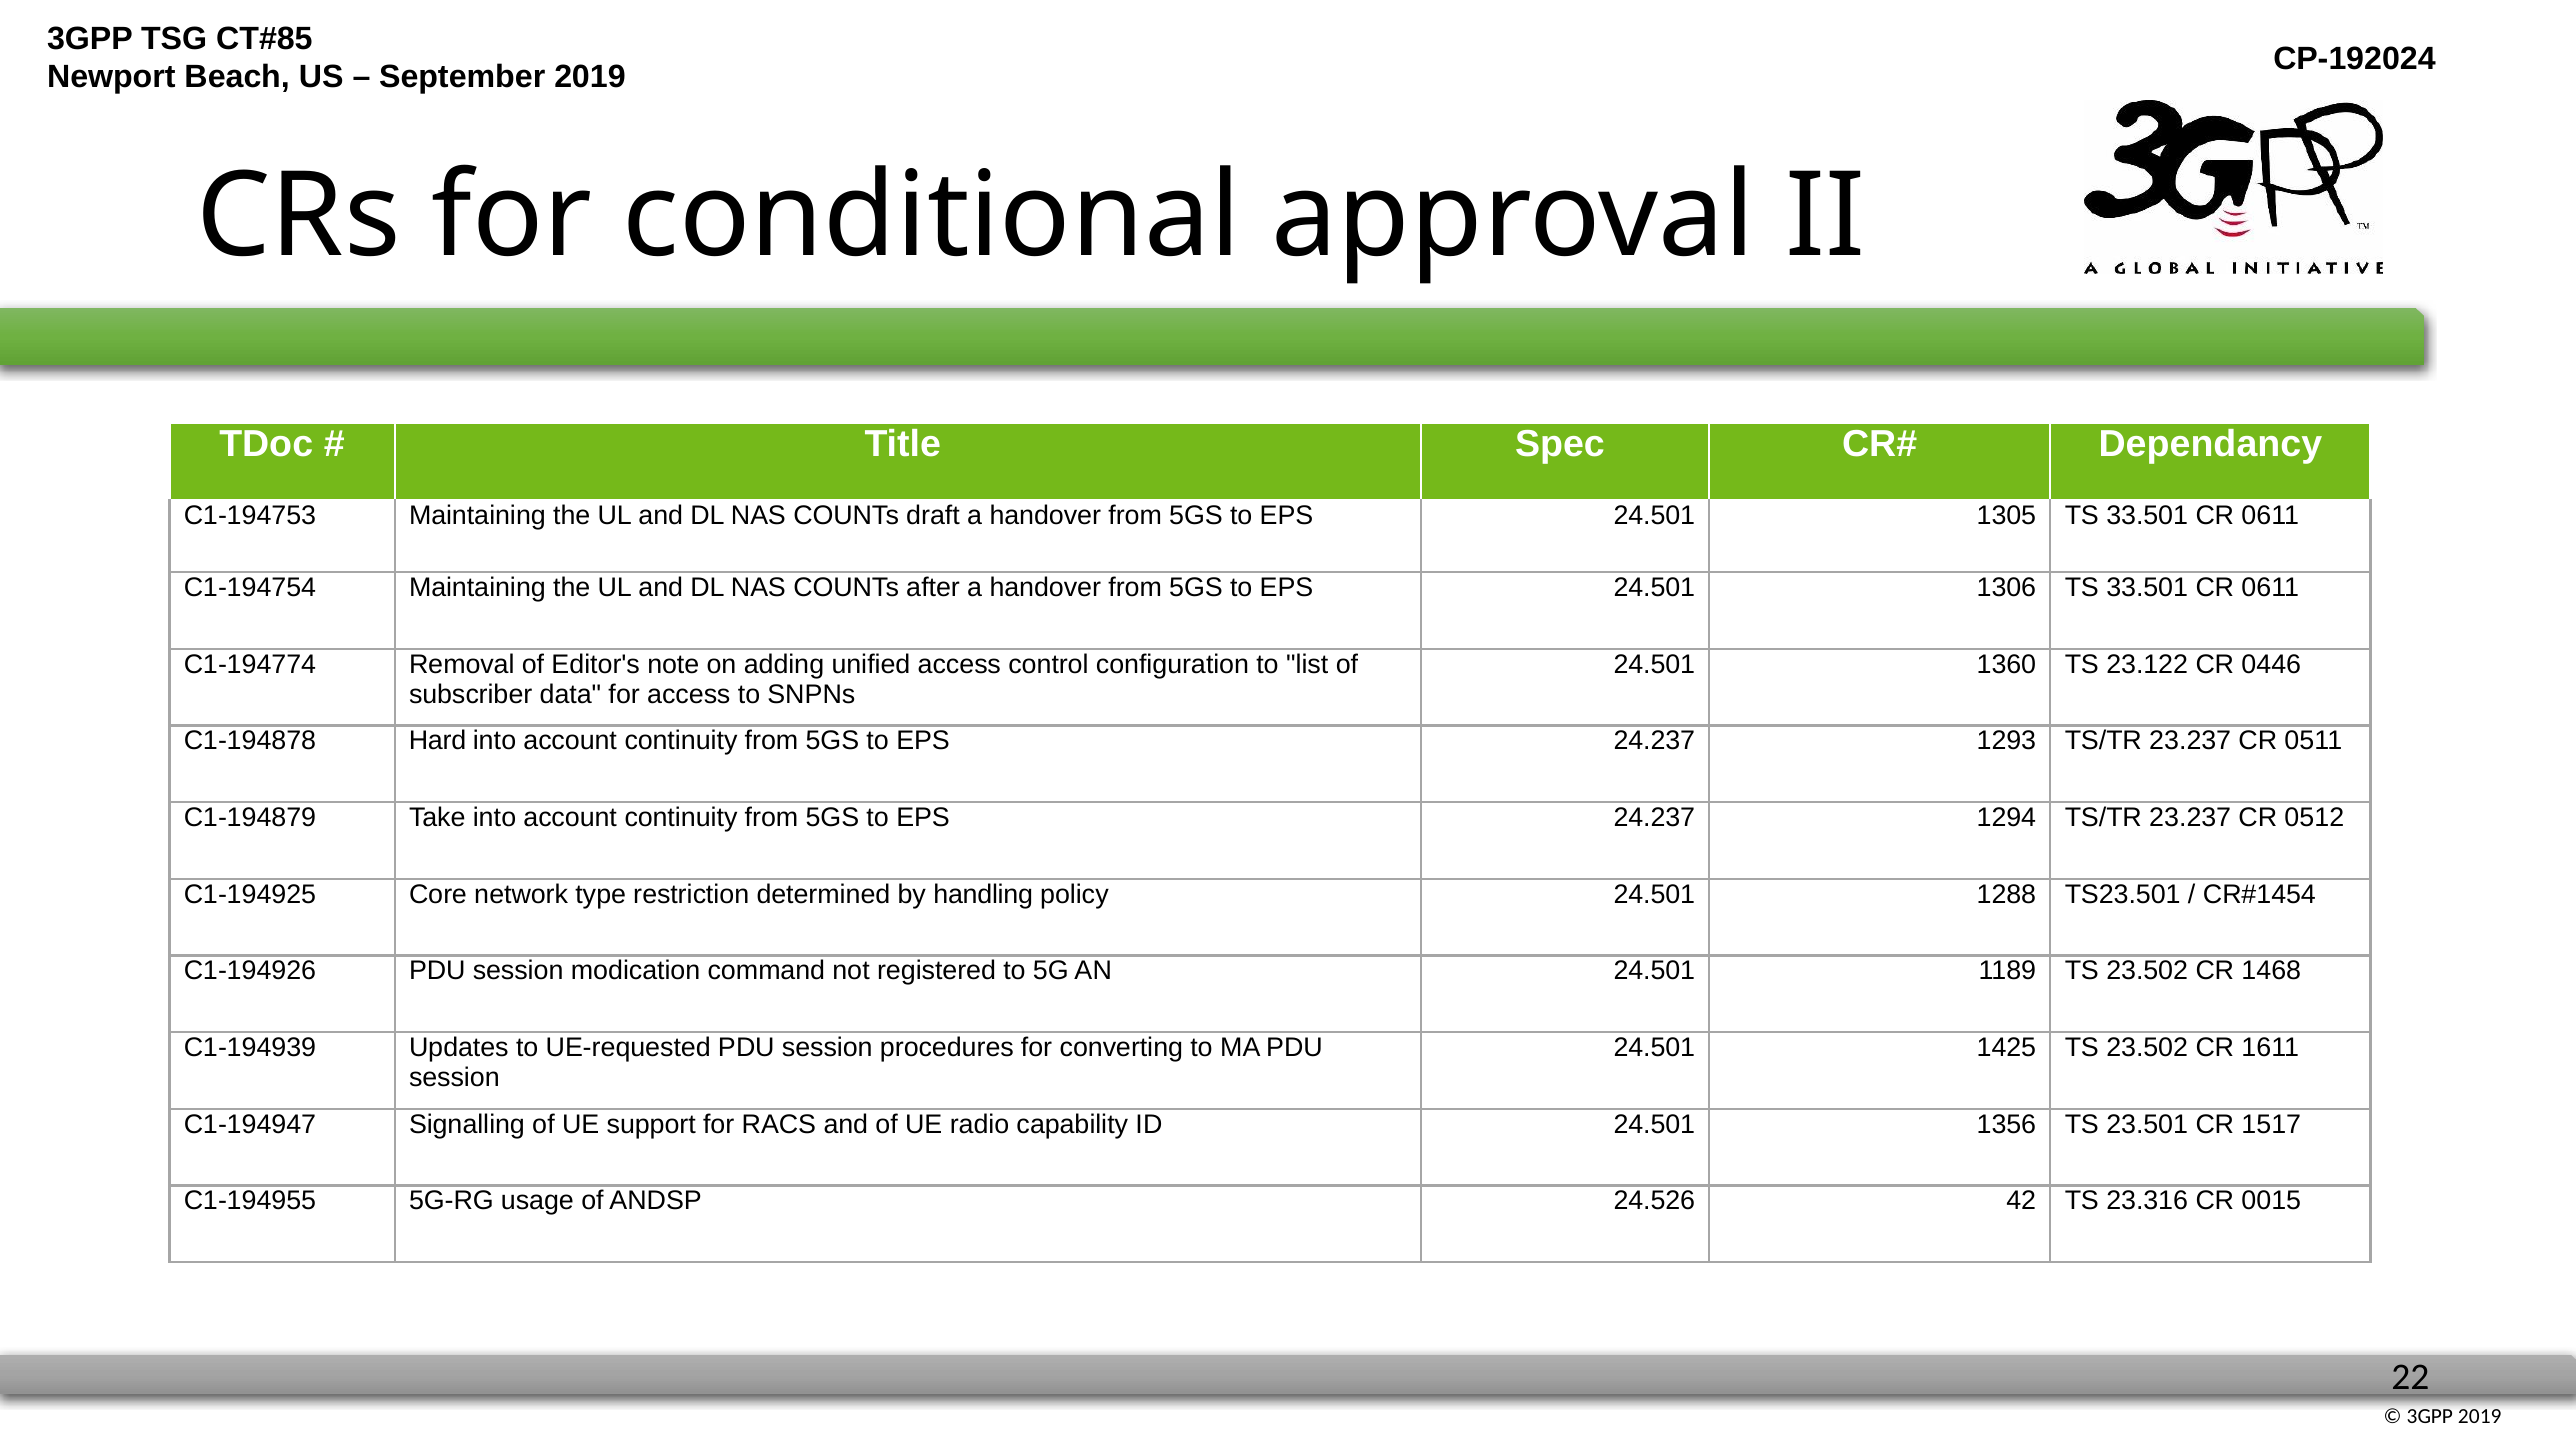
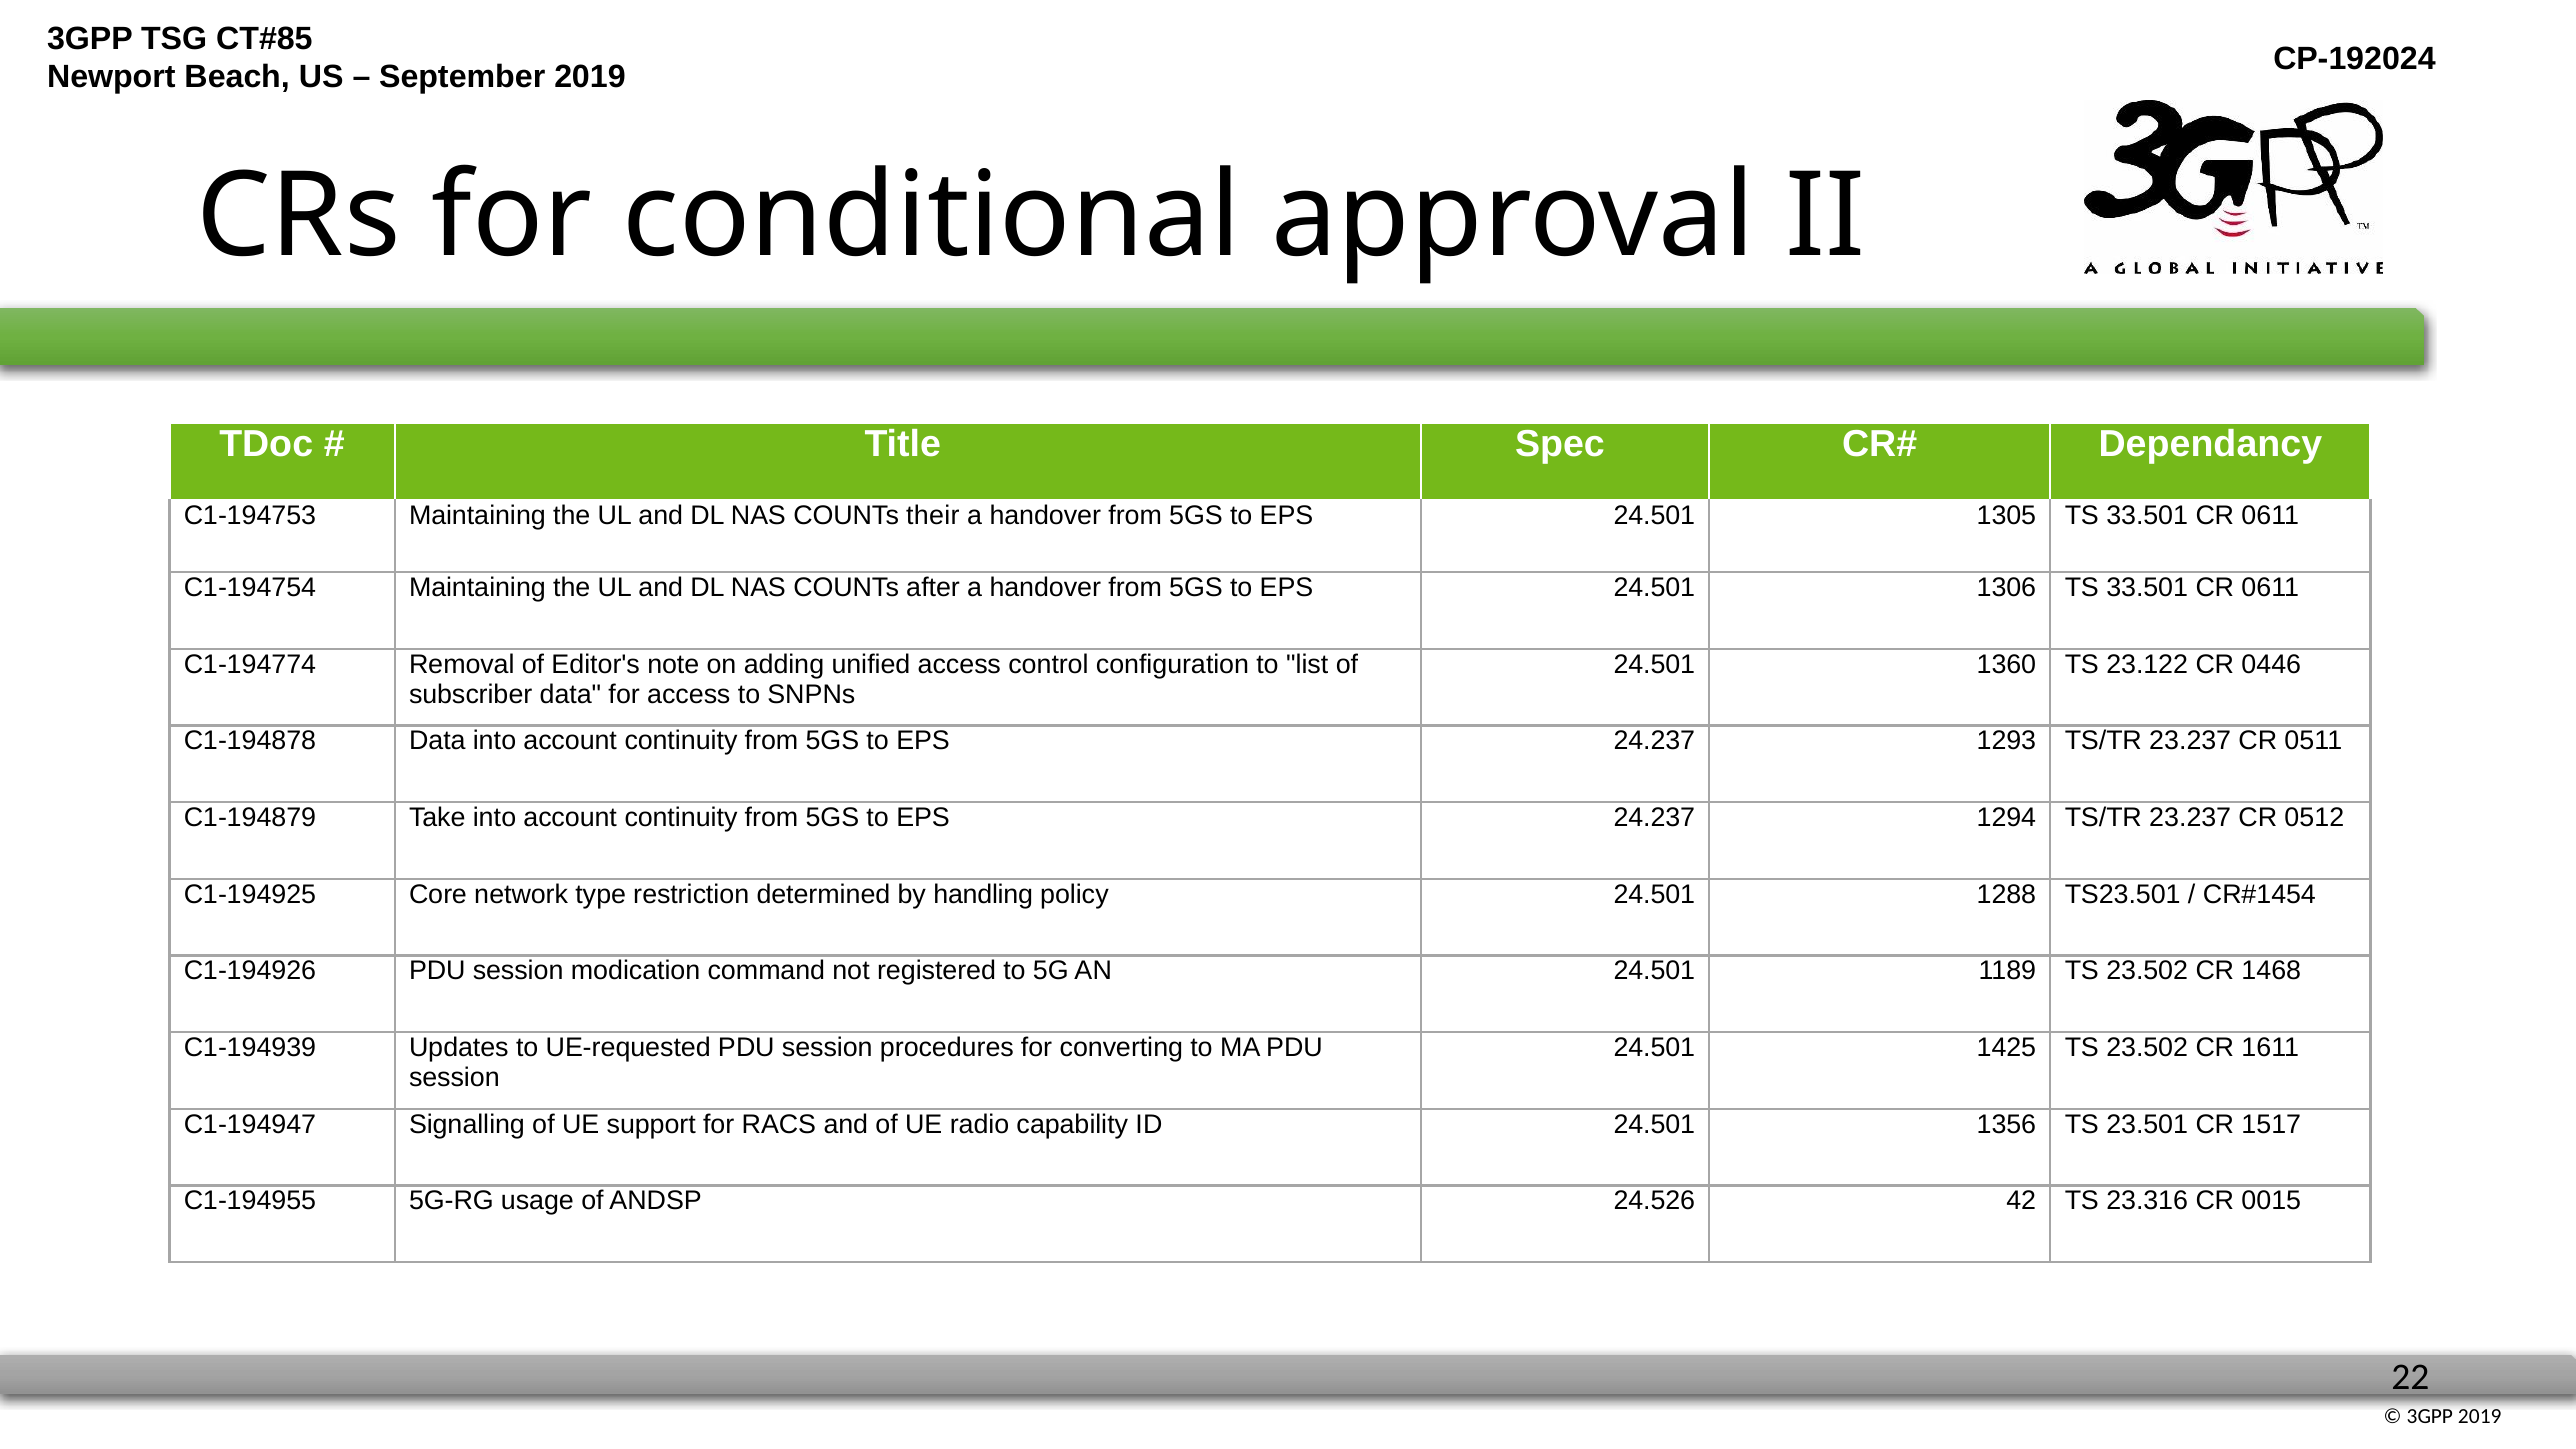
draft: draft -> their
C1-194878 Hard: Hard -> Data
